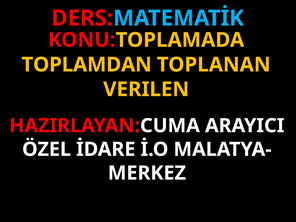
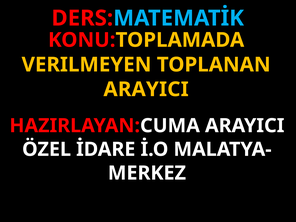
TOPLAMDAN: TOPLAMDAN -> VERILMEYEN
VERILEN at (146, 89): VERILEN -> ARAYICI
